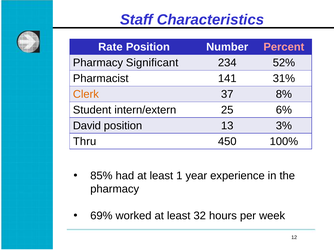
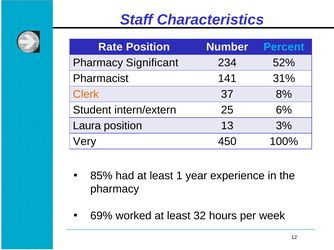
Percent colour: pink -> light blue
David: David -> Laura
Thru: Thru -> Very
